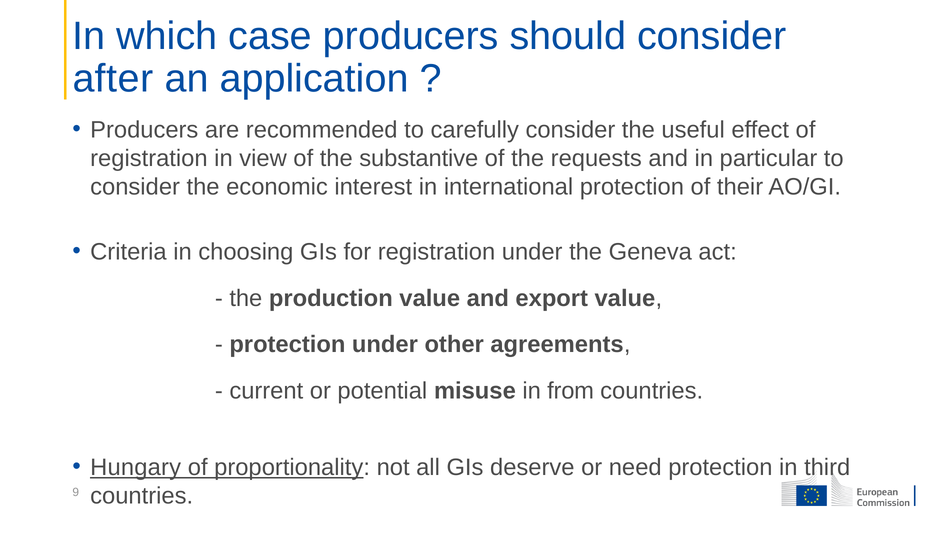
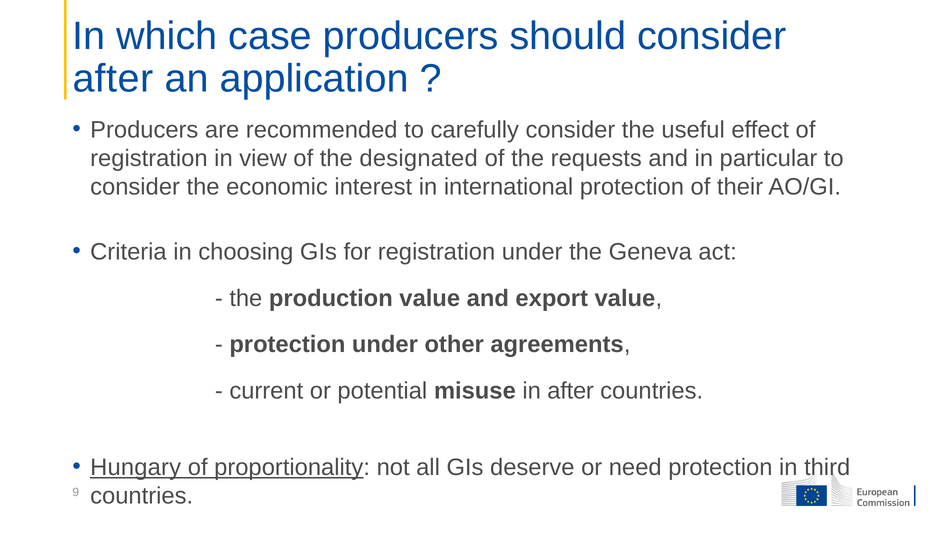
substantive: substantive -> designated
in from: from -> after
